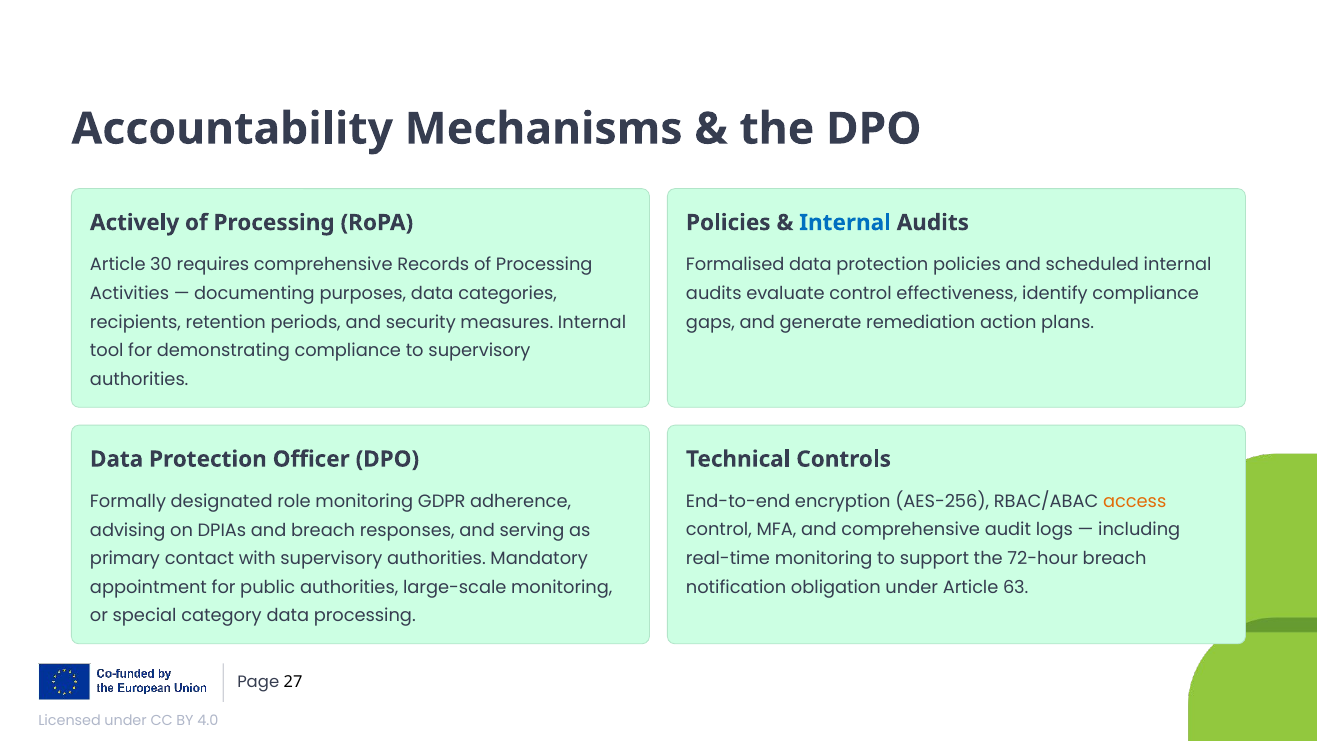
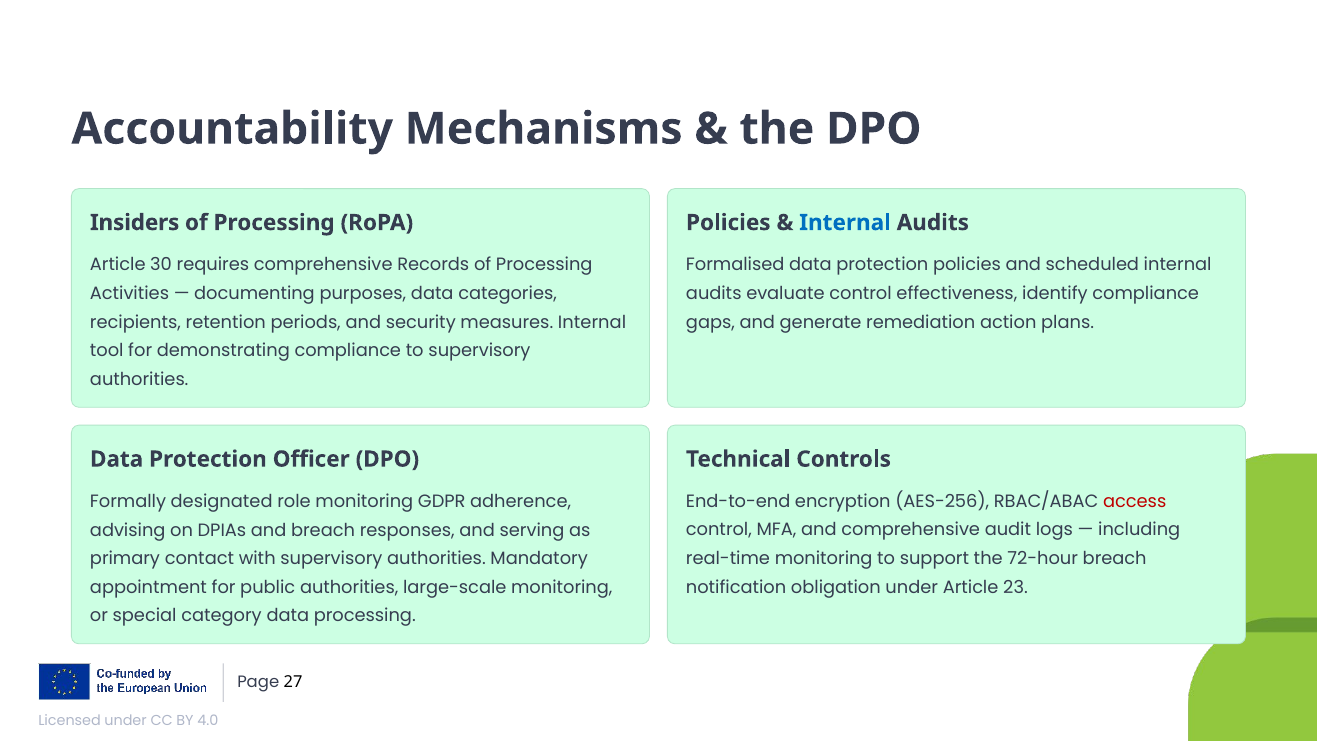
Actively: Actively -> Insiders
access colour: orange -> red
63: 63 -> 23
